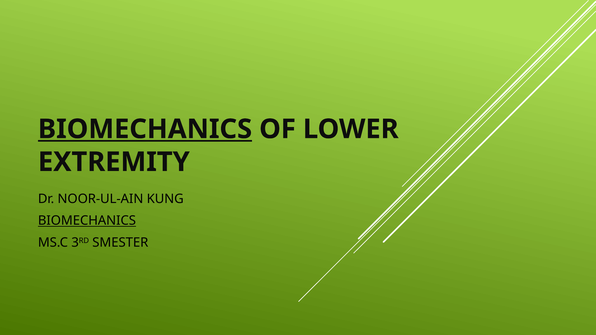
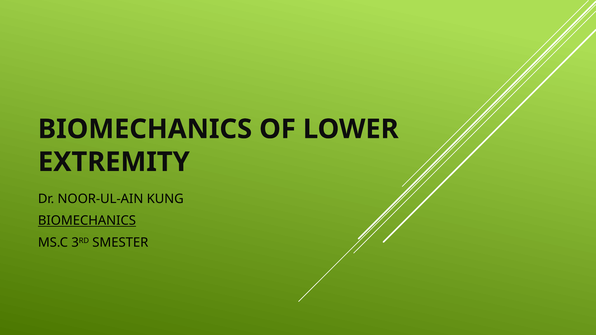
BIOMECHANICS at (145, 129) underline: present -> none
